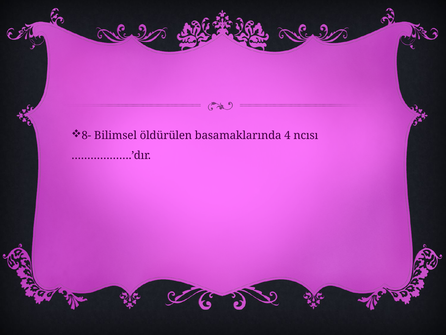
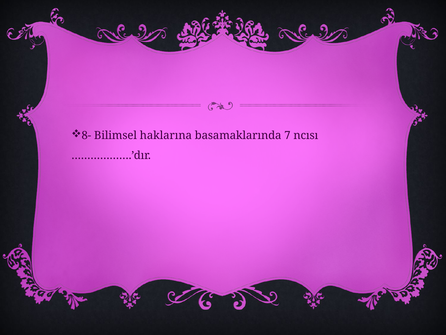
öldürülen: öldürülen -> haklarına
4: 4 -> 7
